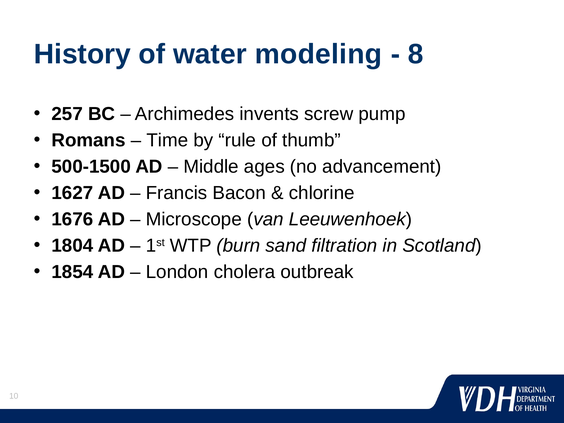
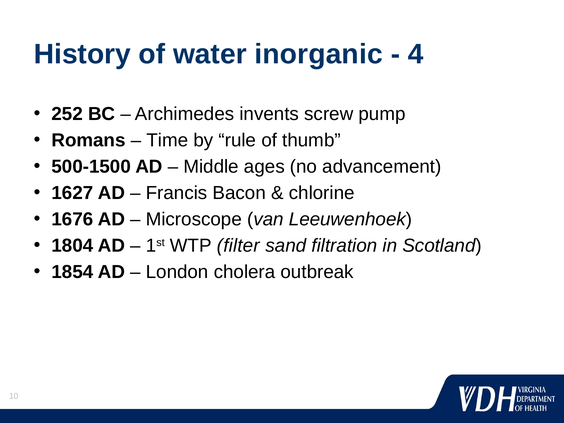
modeling: modeling -> inorganic
8: 8 -> 4
257: 257 -> 252
burn: burn -> filter
